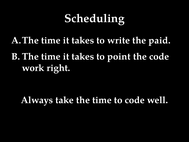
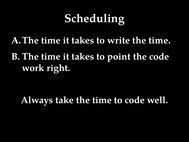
write the paid: paid -> time
